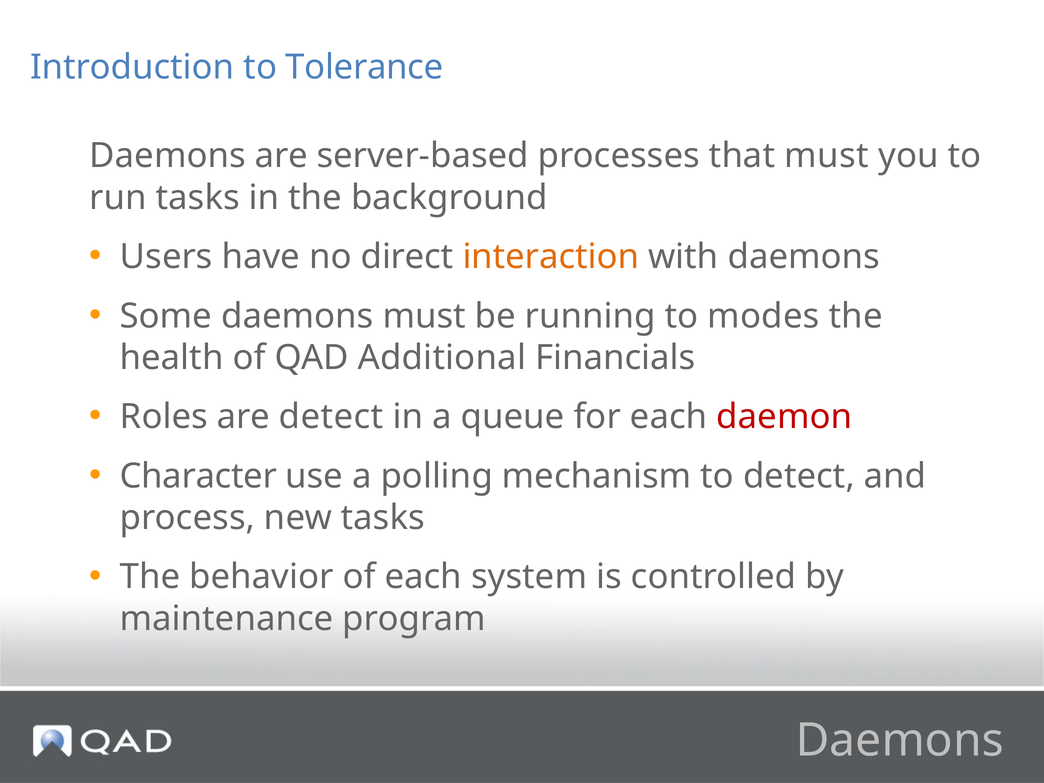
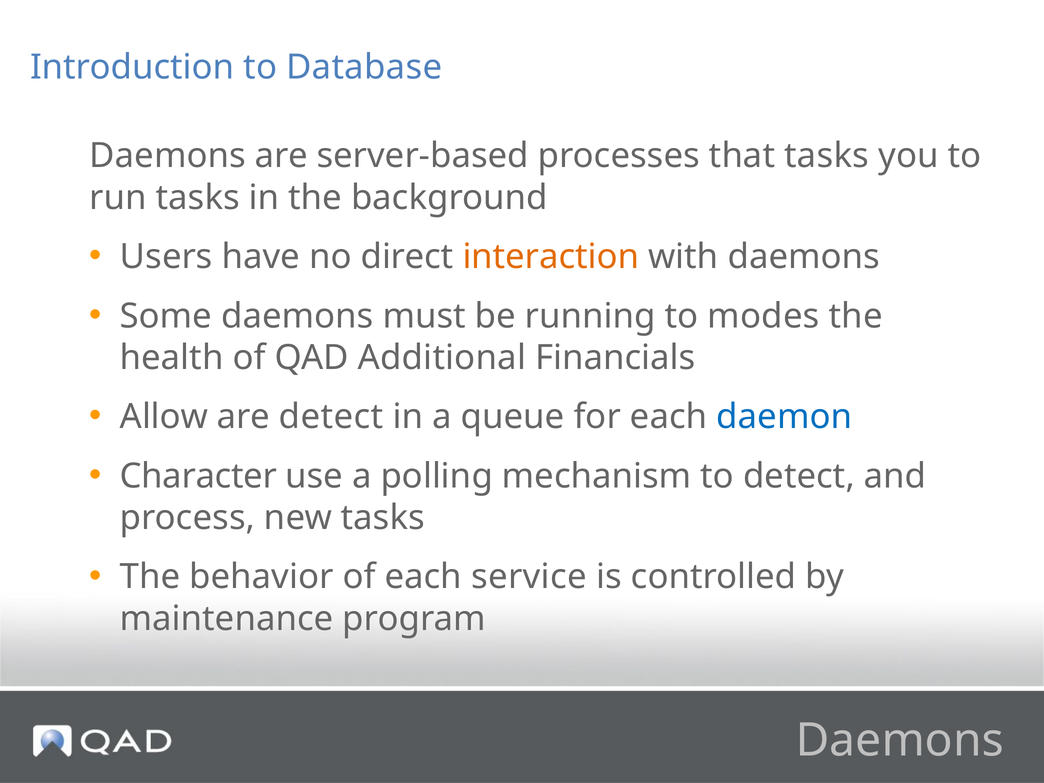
Tolerance: Tolerance -> Database
that must: must -> tasks
Roles: Roles -> Allow
daemon colour: red -> blue
system: system -> service
